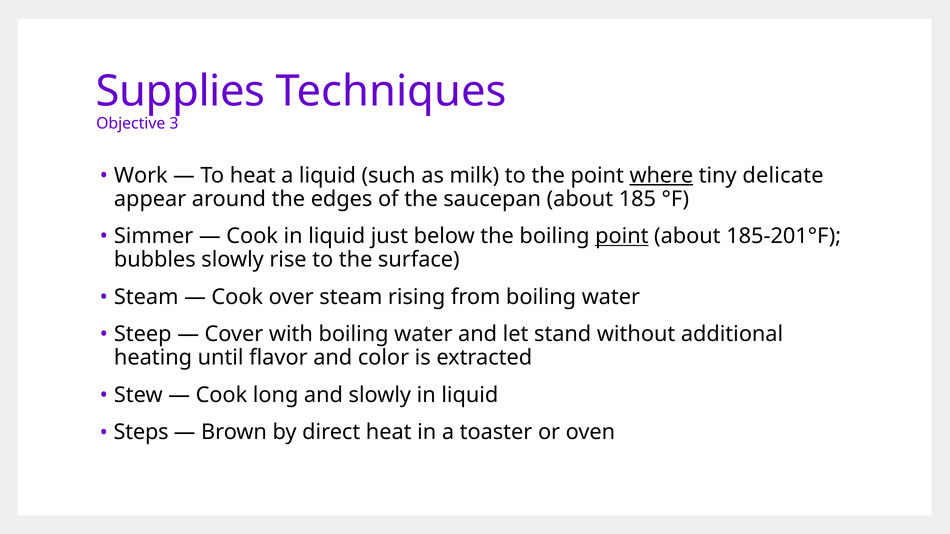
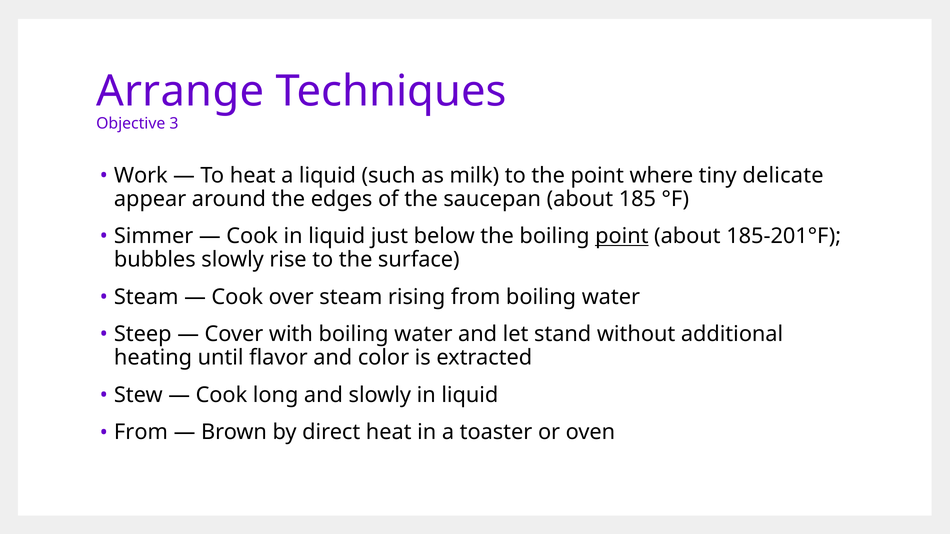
Supplies: Supplies -> Arrange
where underline: present -> none
Steps at (141, 433): Steps -> From
